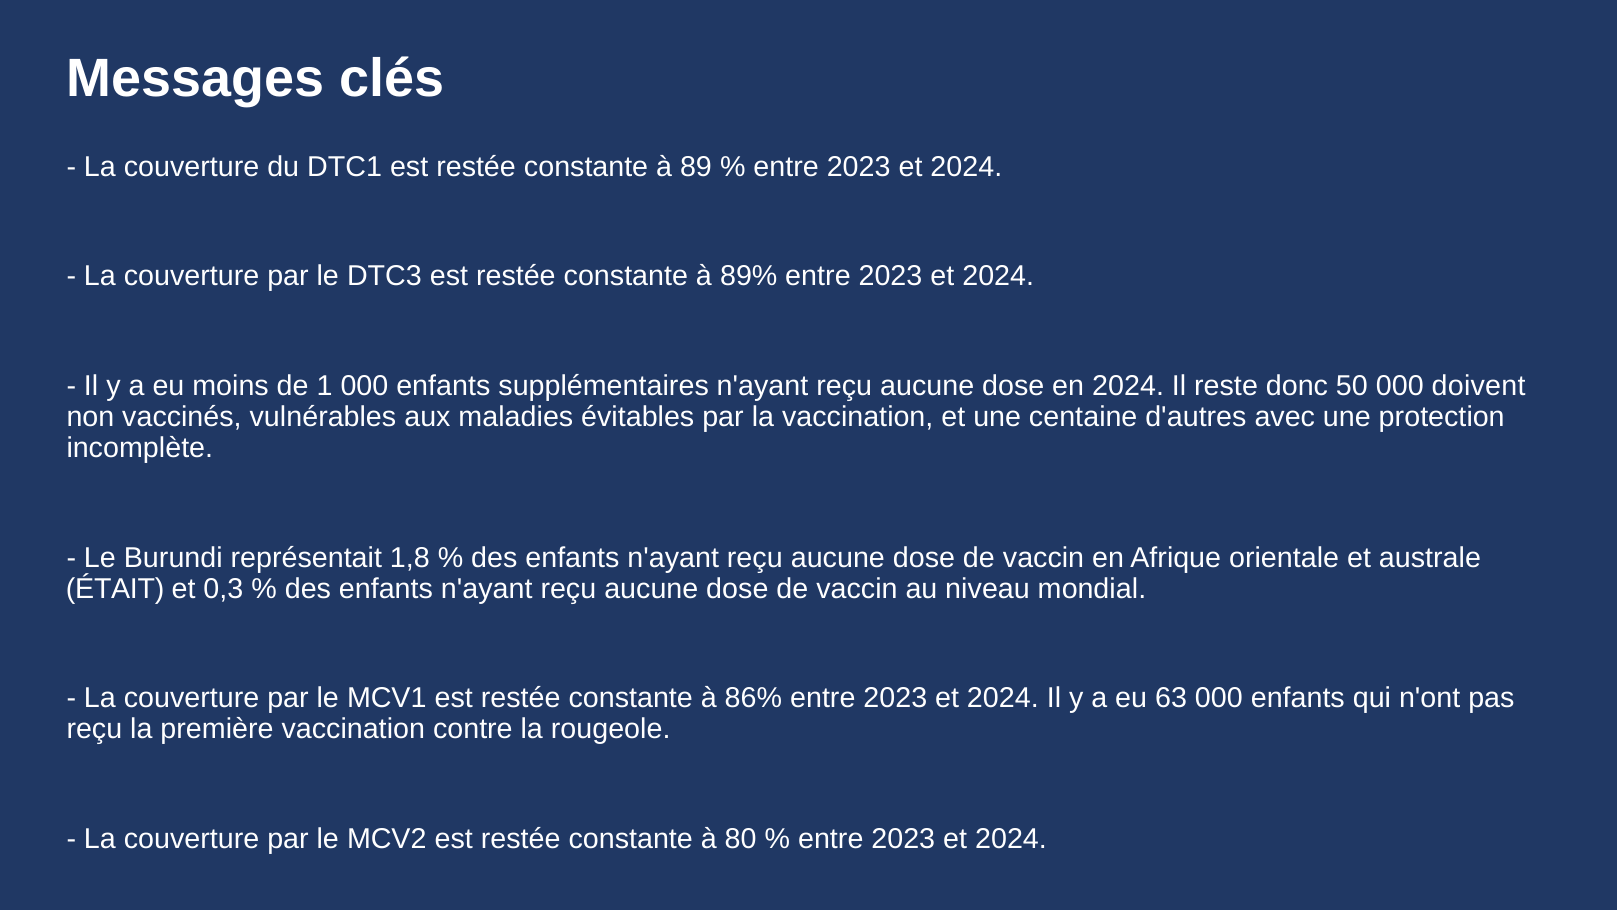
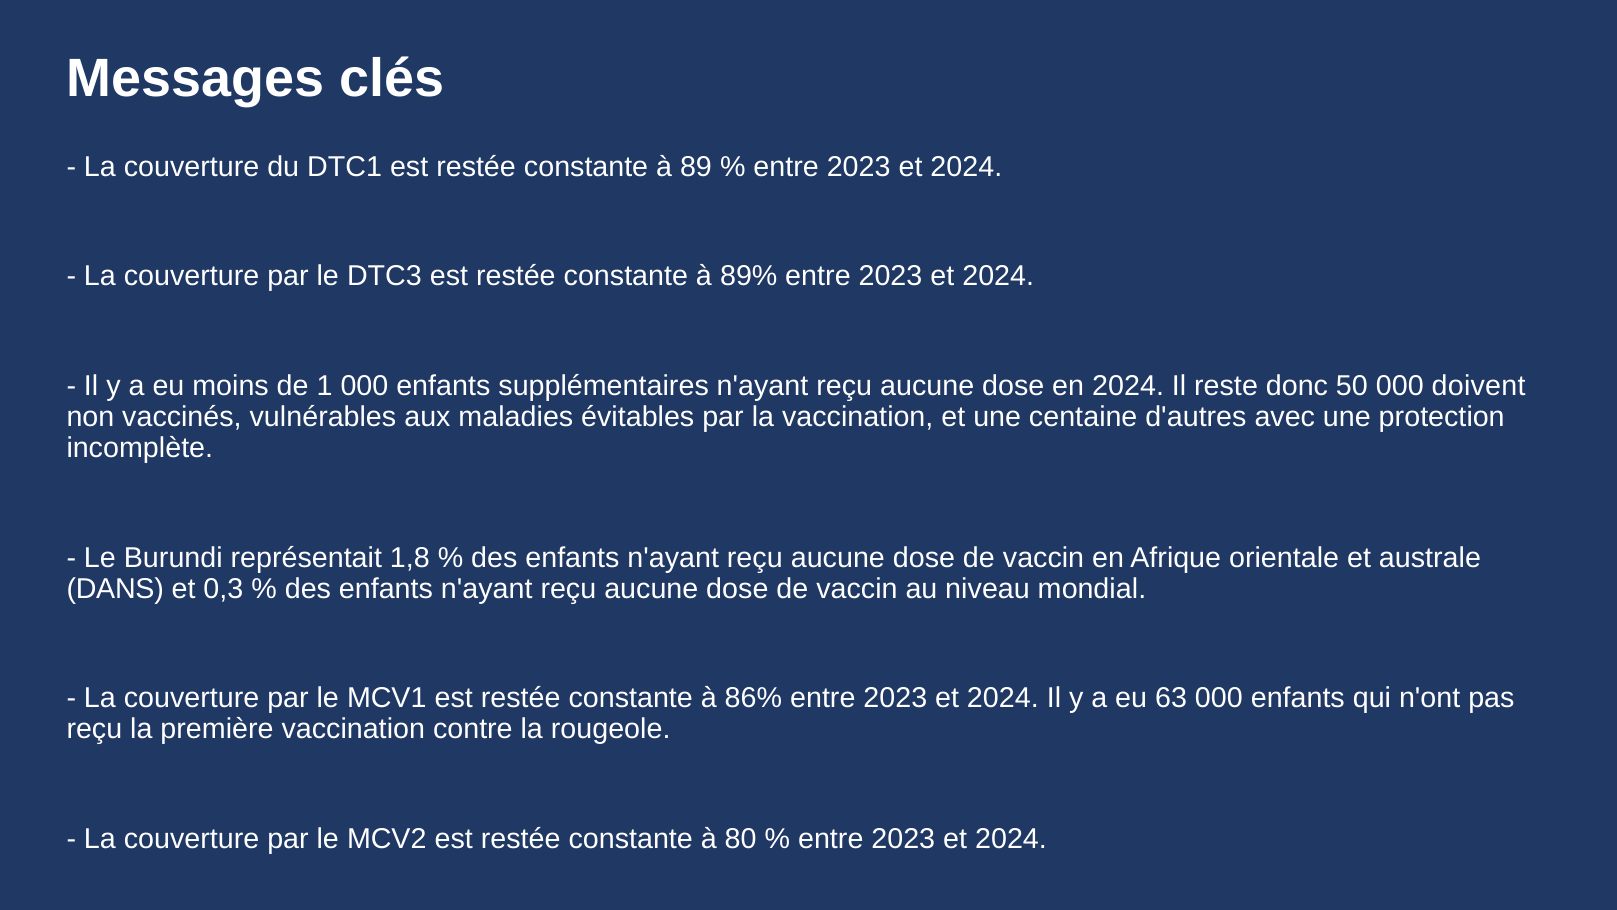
ÉTAIT: ÉTAIT -> DANS
